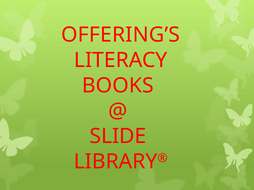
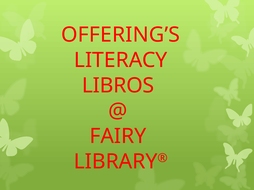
BOOKS: BOOKS -> LIBROS
SLIDE: SLIDE -> FAIRY
